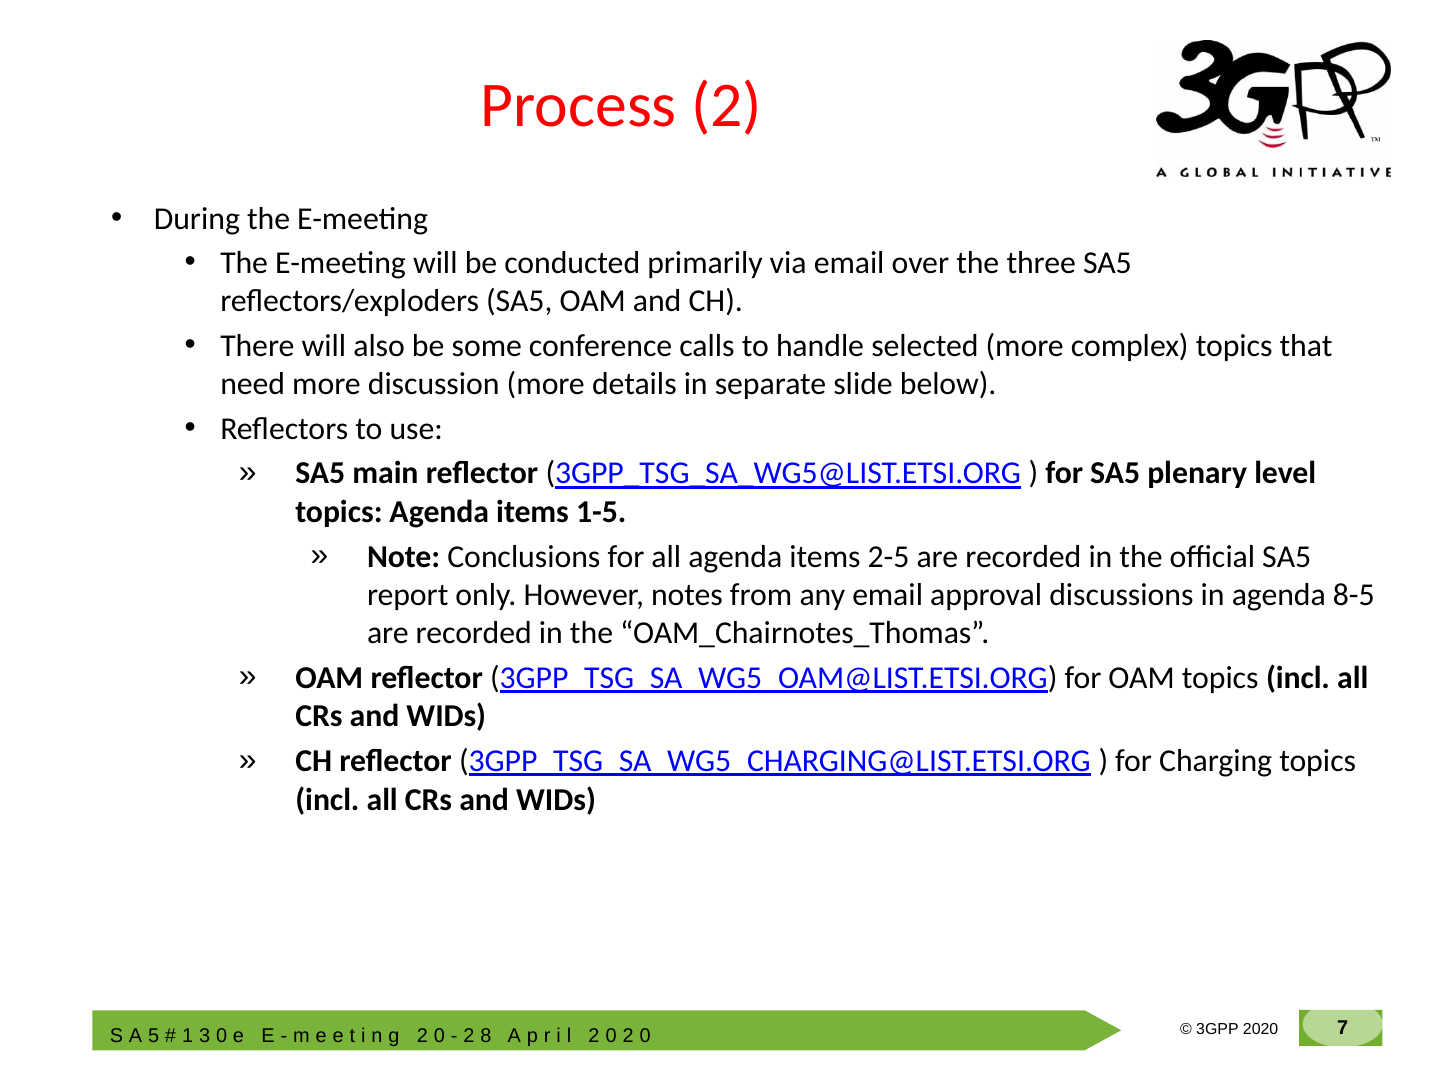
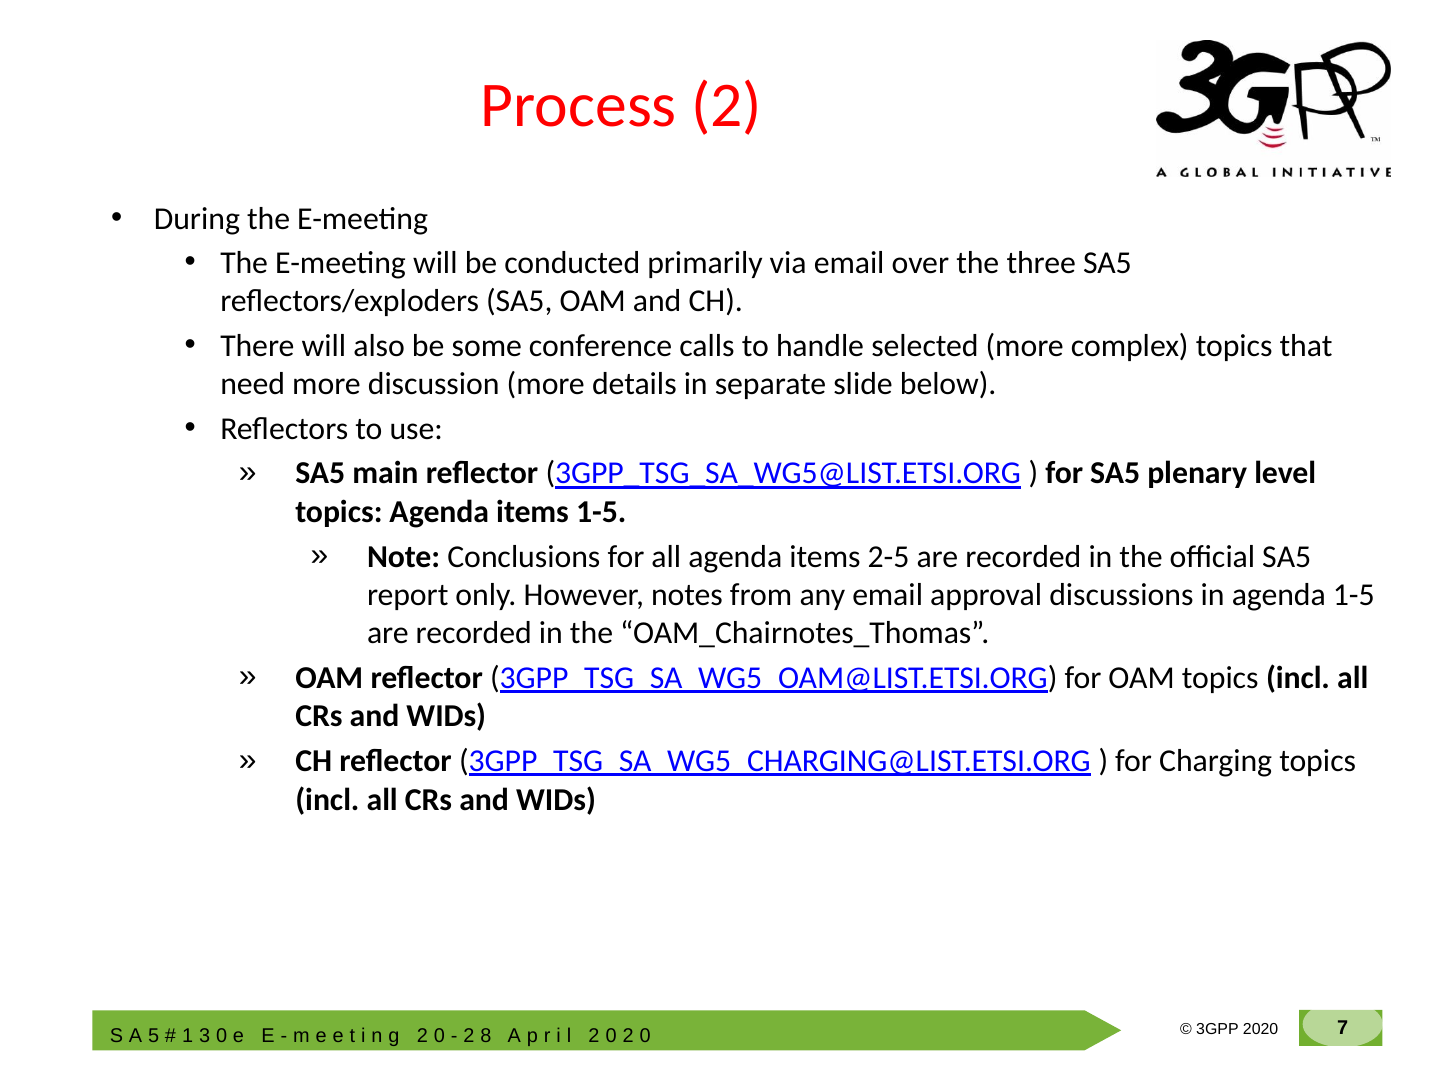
agenda 8-5: 8-5 -> 1-5
